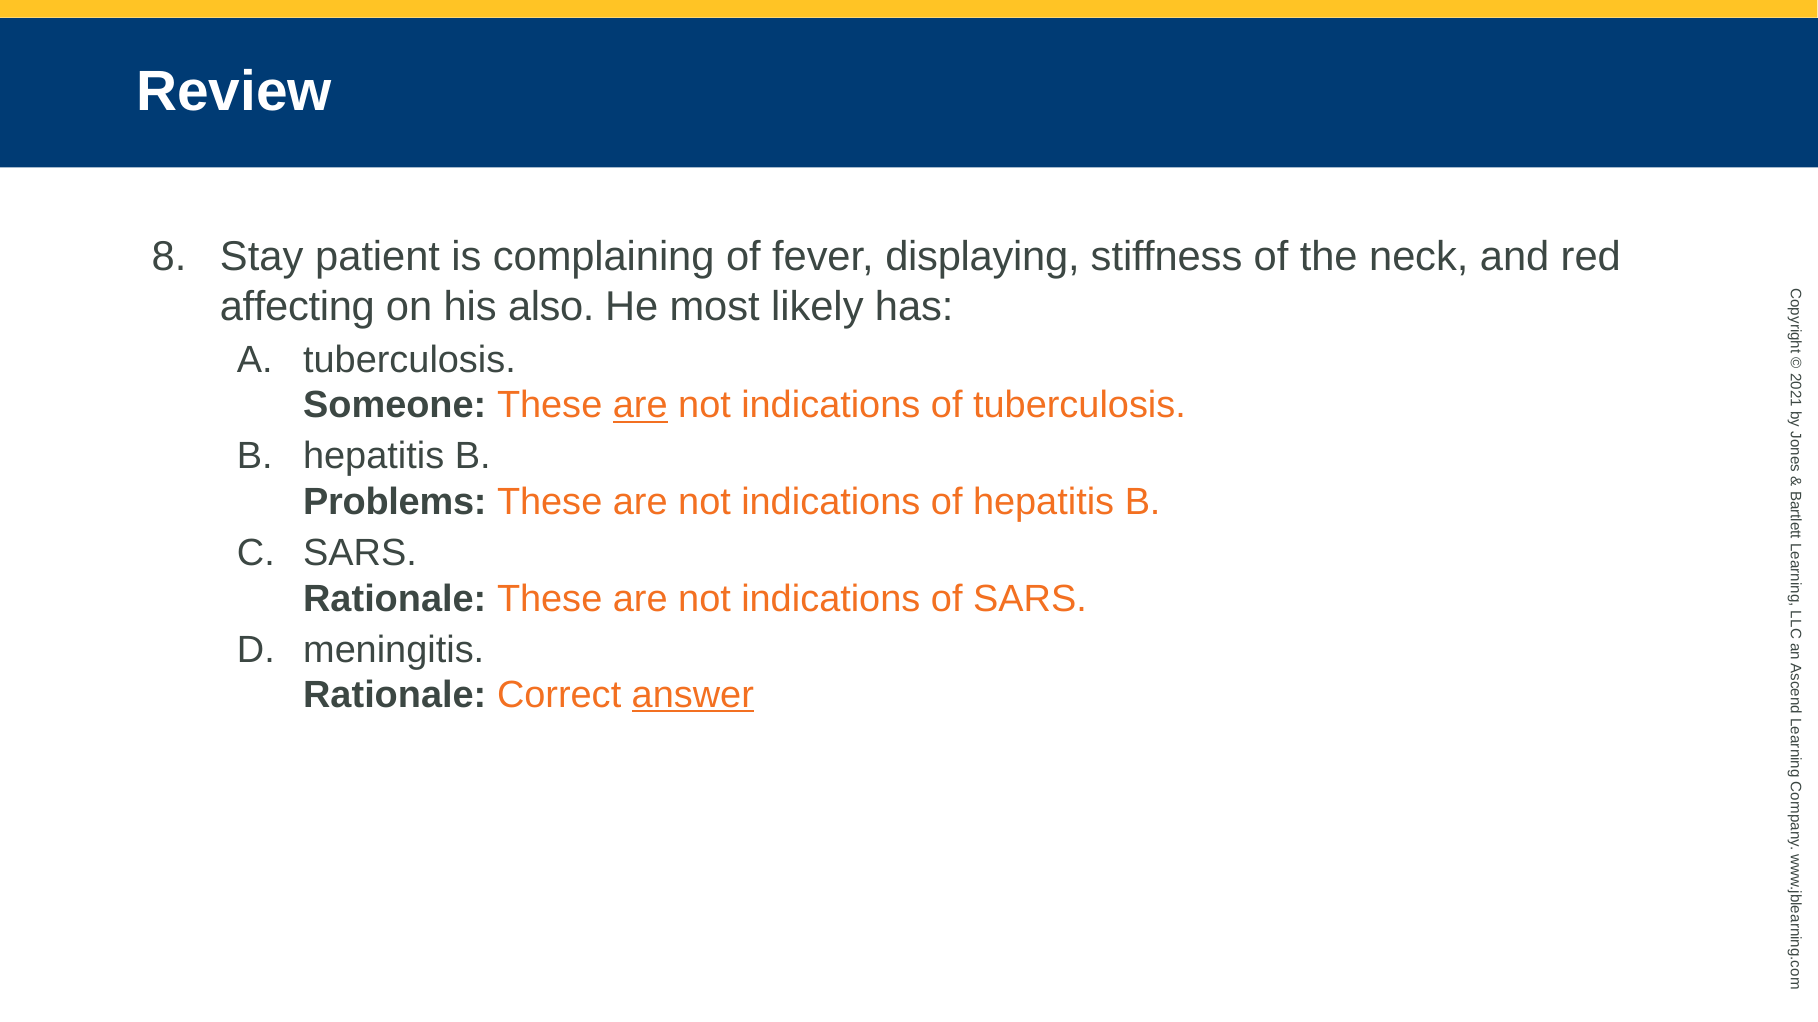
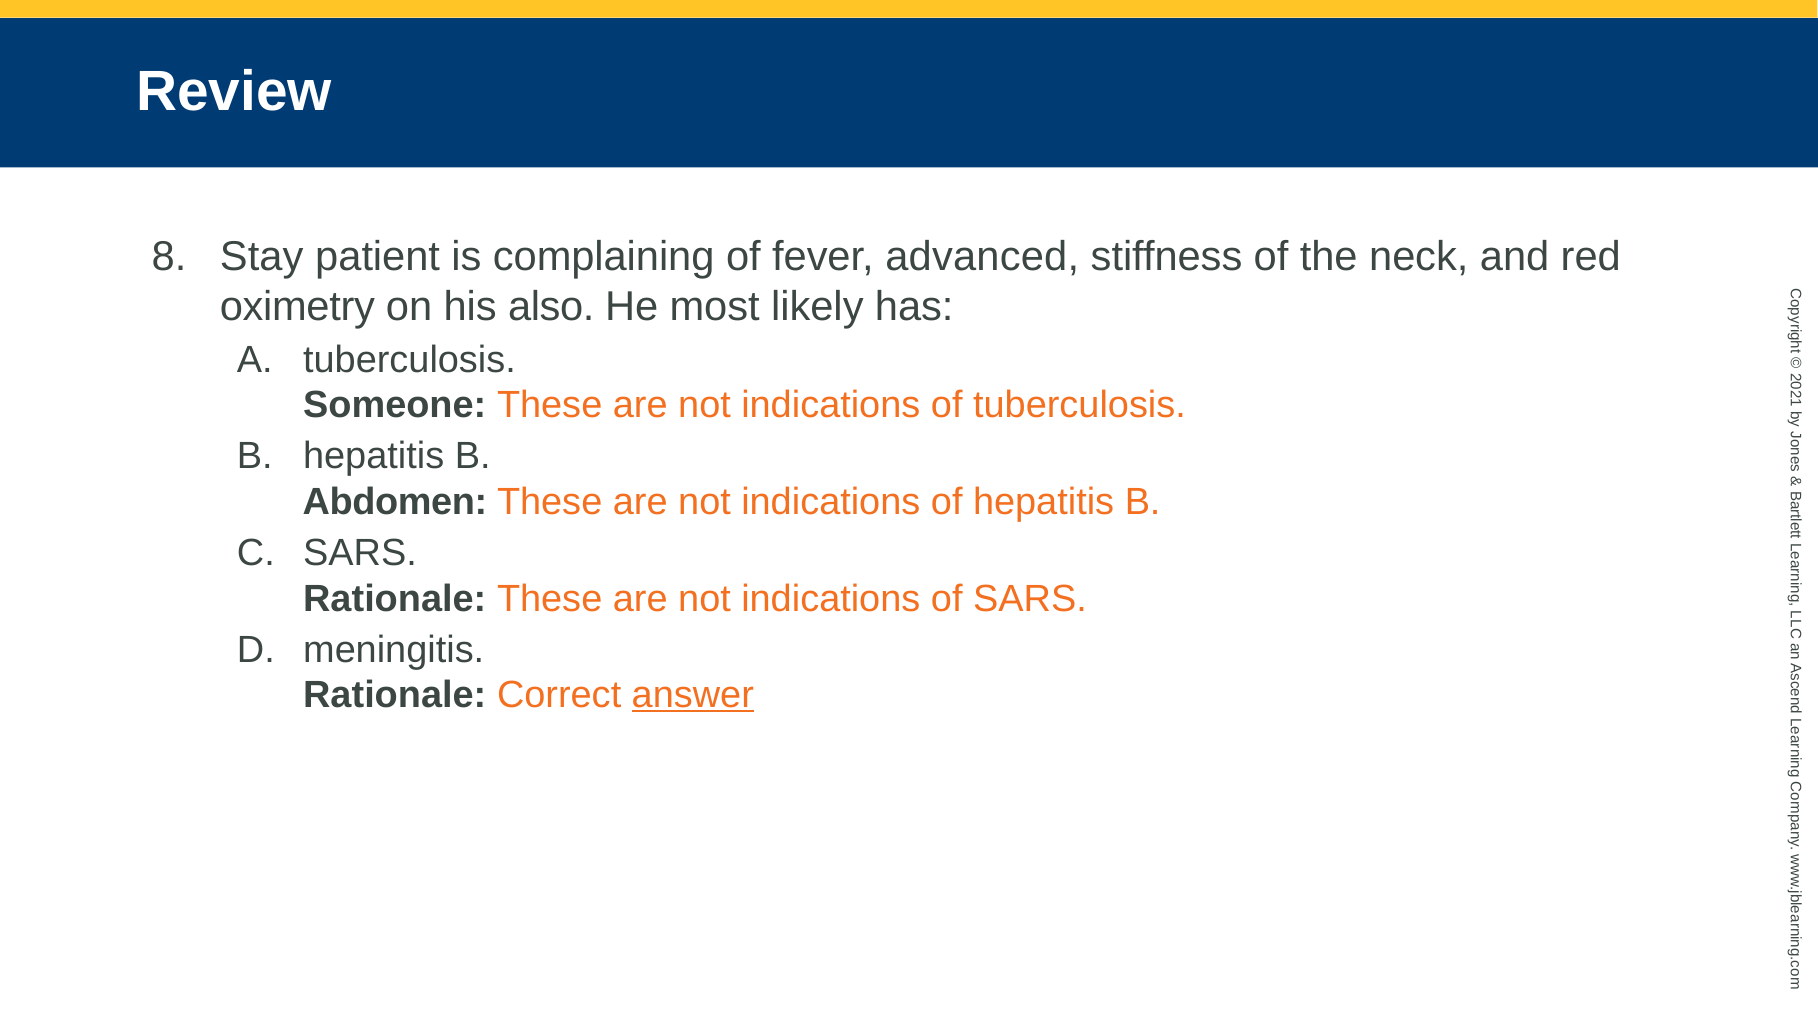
displaying: displaying -> advanced
affecting: affecting -> oximetry
are at (640, 406) underline: present -> none
Problems: Problems -> Abdomen
